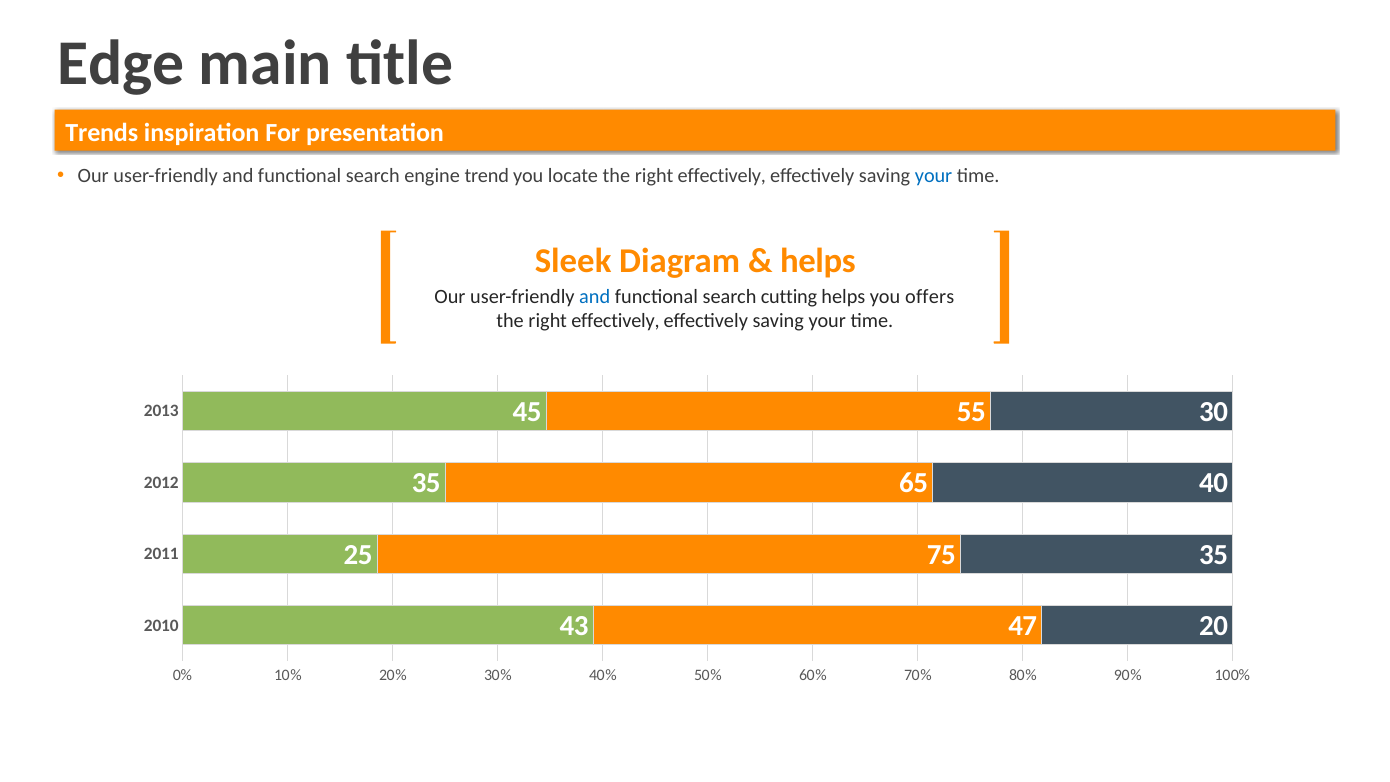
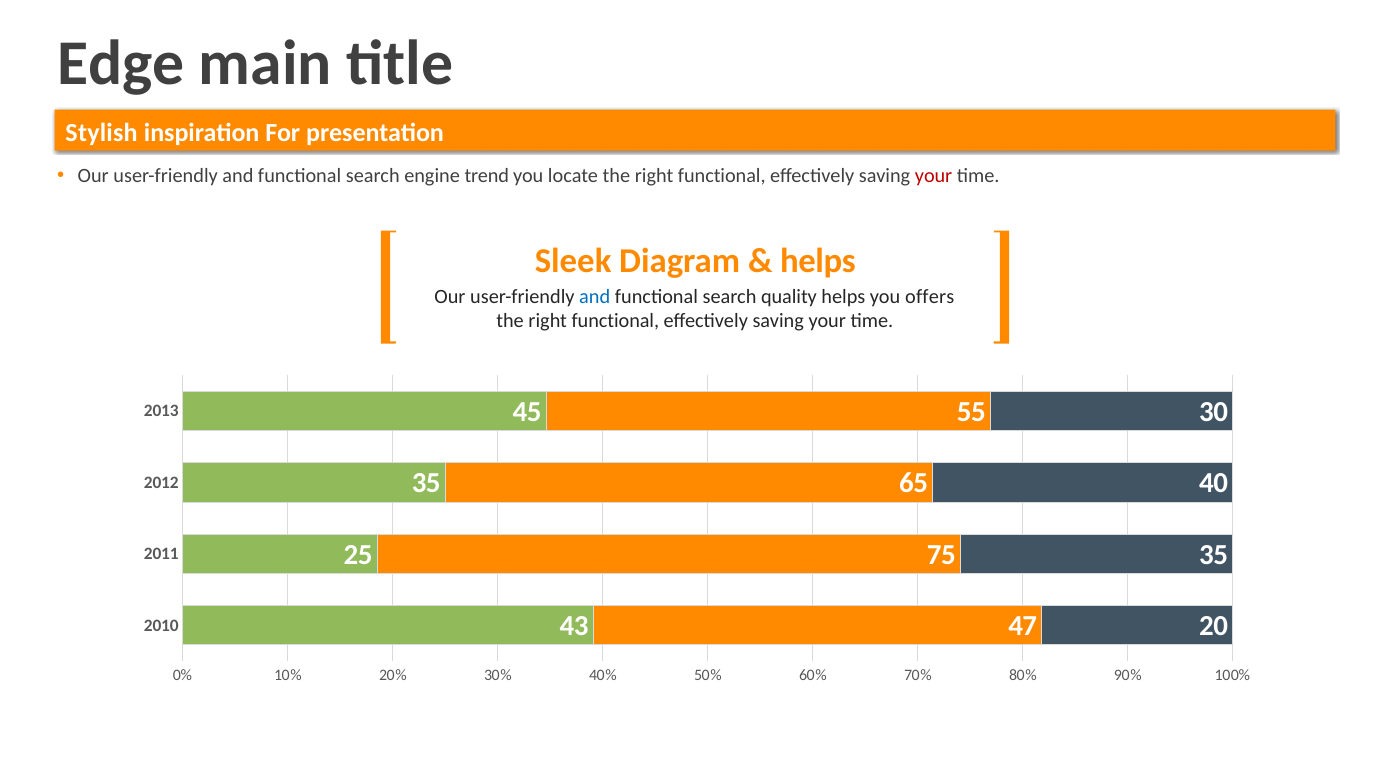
Trends: Trends -> Stylish
locate the right effectively: effectively -> functional
your at (934, 176) colour: blue -> red
cutting: cutting -> quality
effectively at (615, 321): effectively -> functional
